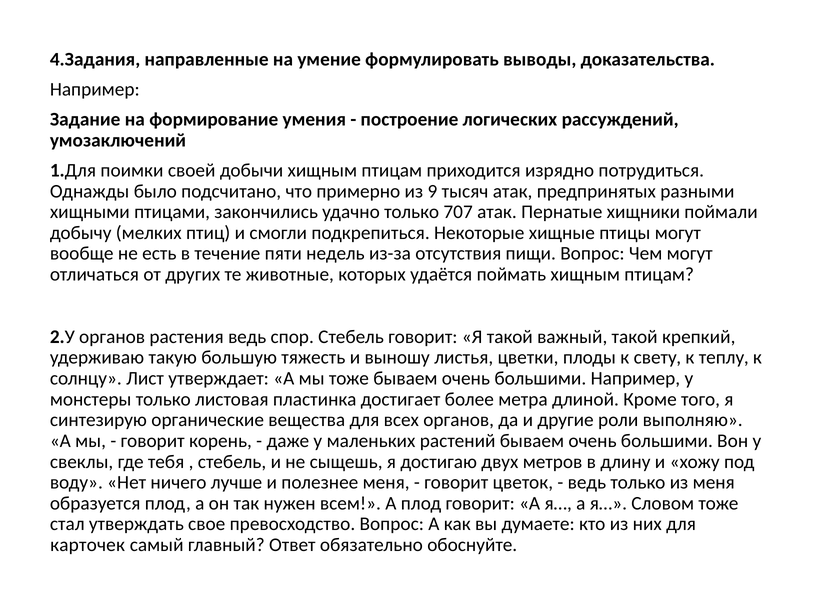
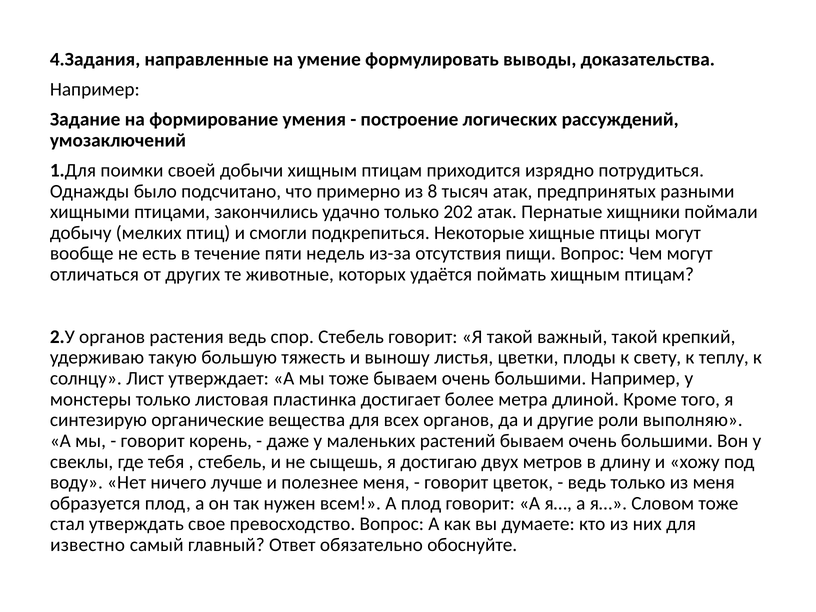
9: 9 -> 8
707: 707 -> 202
карточек: карточек -> известно
